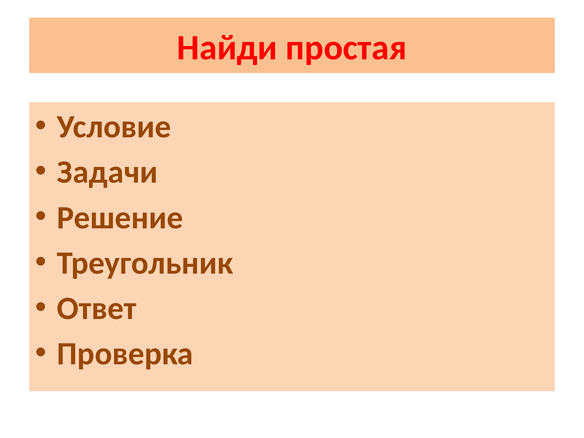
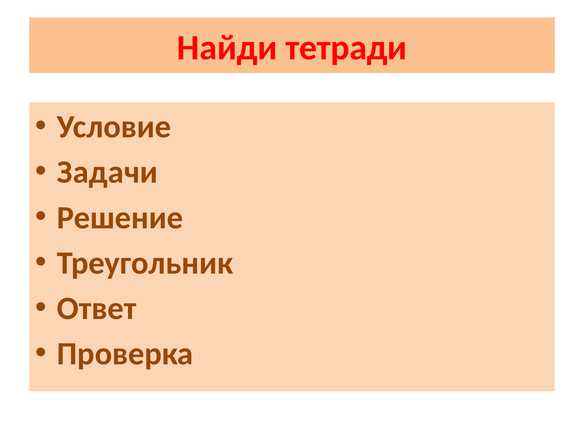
простая: простая -> тетради
